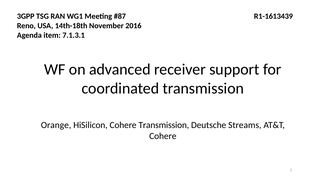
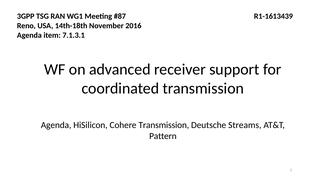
Orange at (56, 125): Orange -> Agenda
Cohere at (163, 136): Cohere -> Pattern
